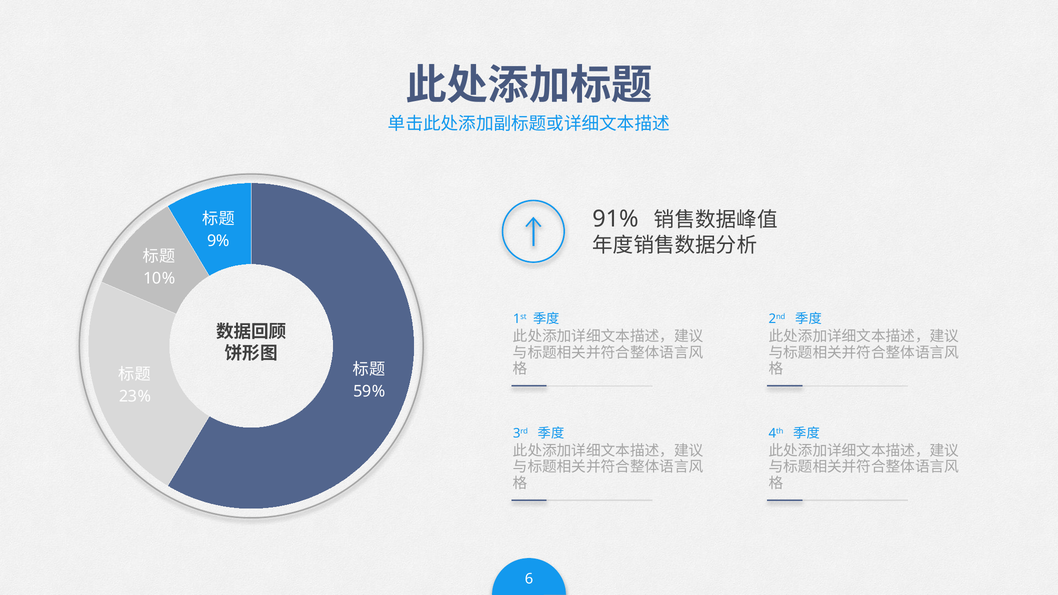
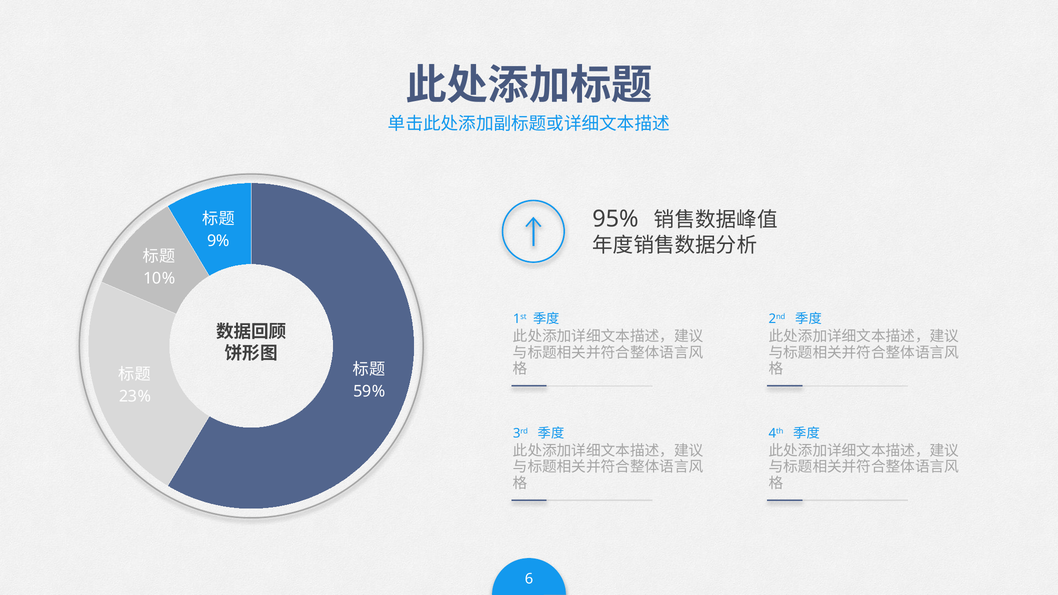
91%: 91% -> 95%
